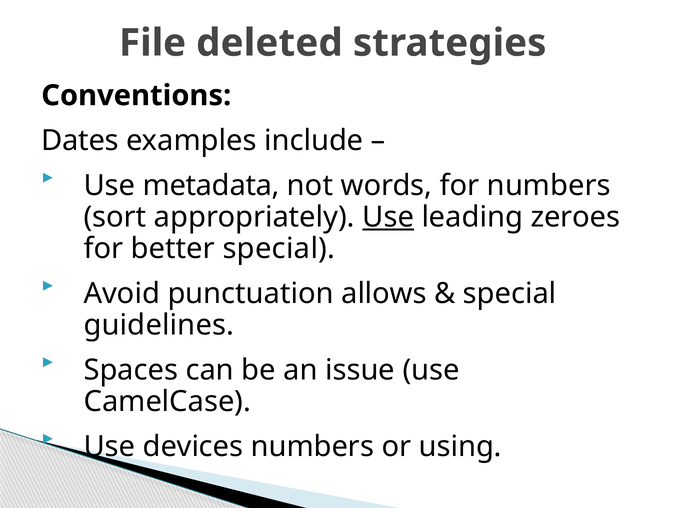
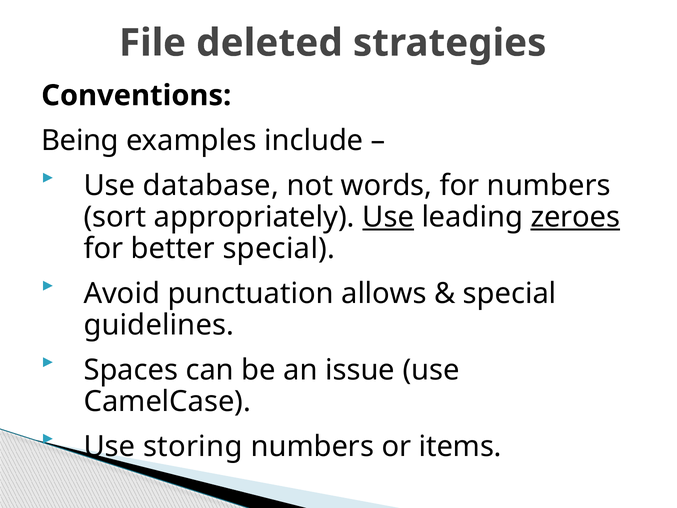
Dates: Dates -> Being
metadata: metadata -> database
zeroes underline: none -> present
devices: devices -> storing
using: using -> items
